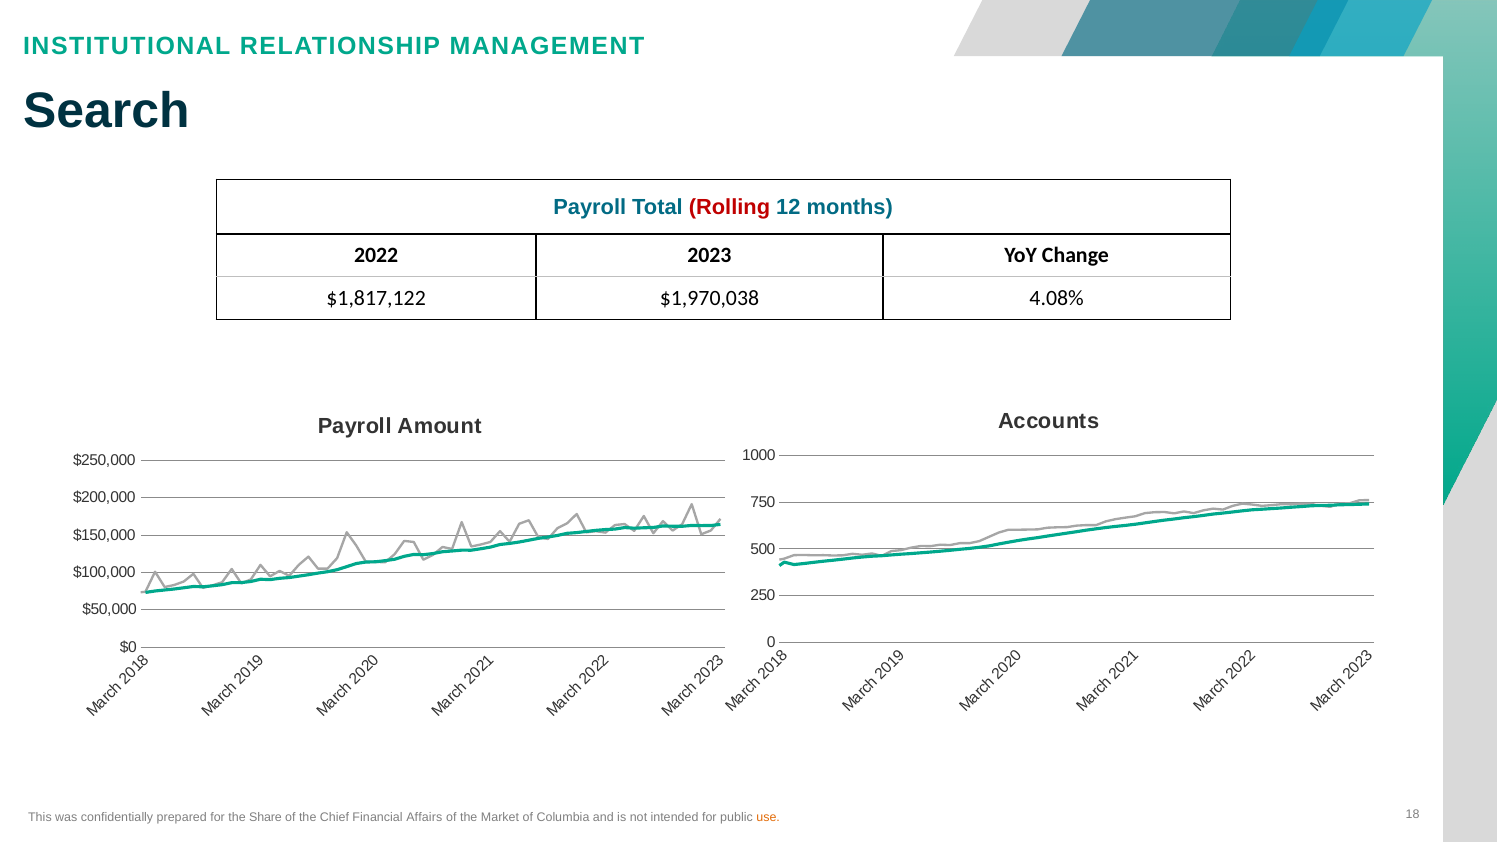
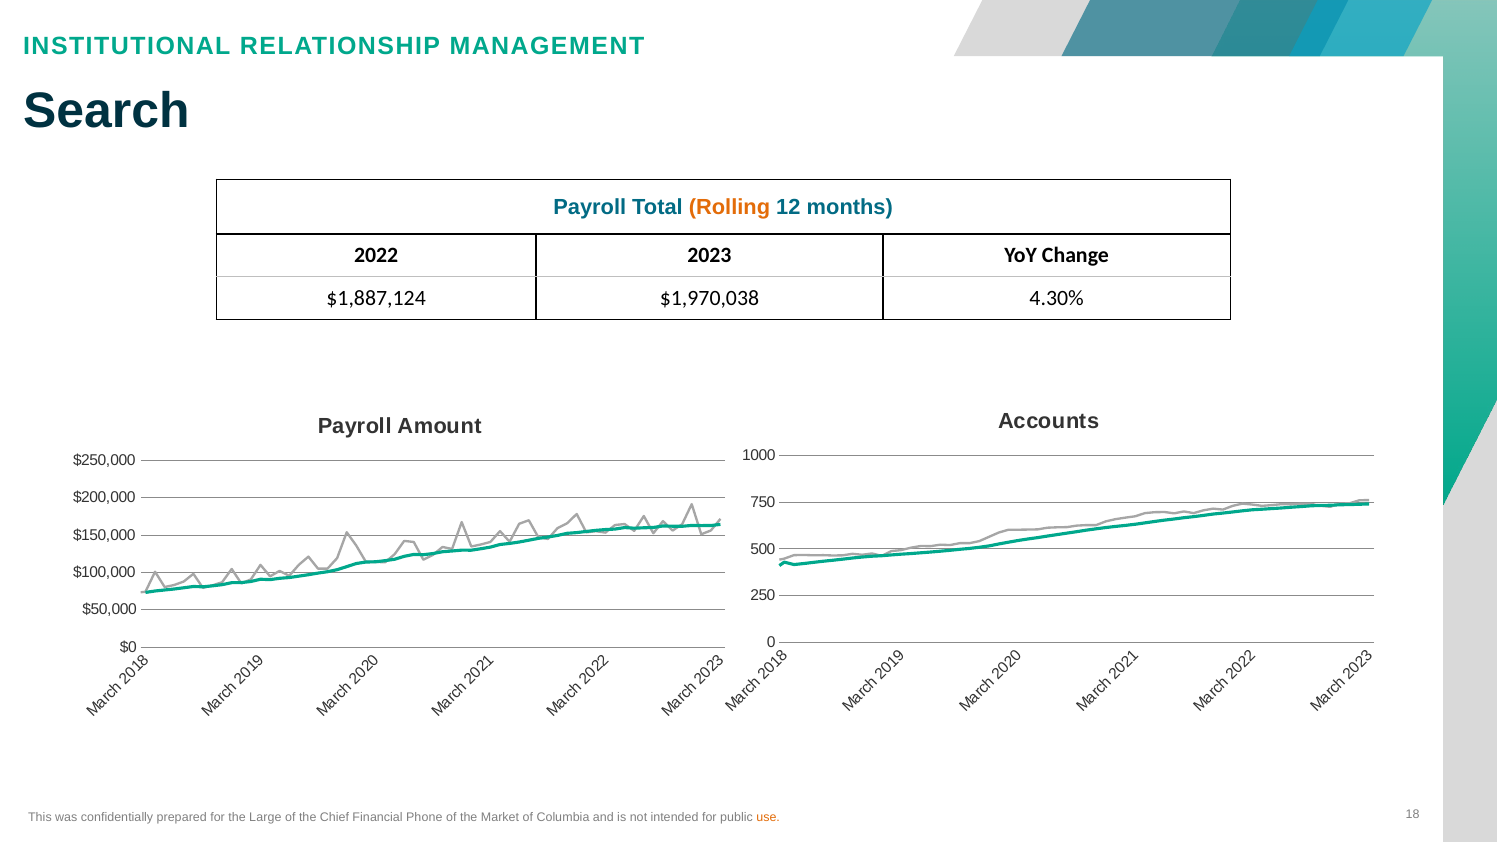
Rolling colour: red -> orange
$1,817,122: $1,817,122 -> $1,887,124
4.08%: 4.08% -> 4.30%
Share: Share -> Large
Affairs: Affairs -> Phone
